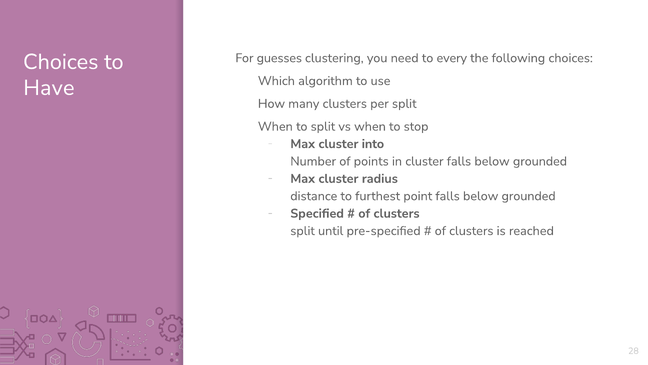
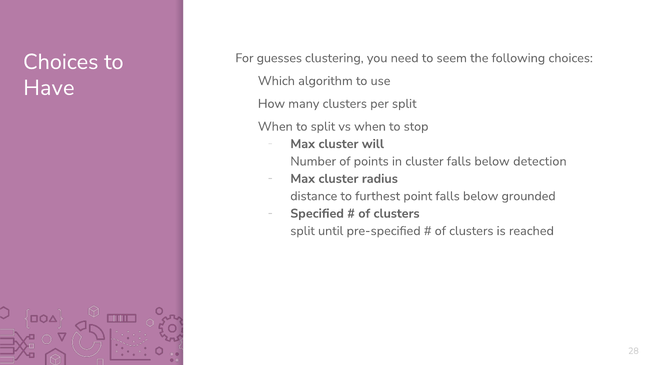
every: every -> seem
into: into -> will
cluster falls below grounded: grounded -> detection
